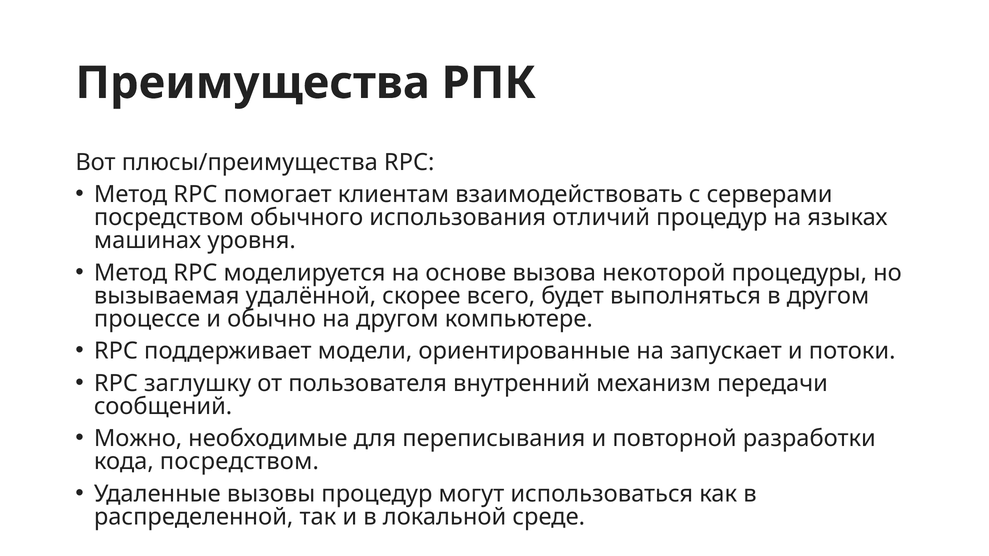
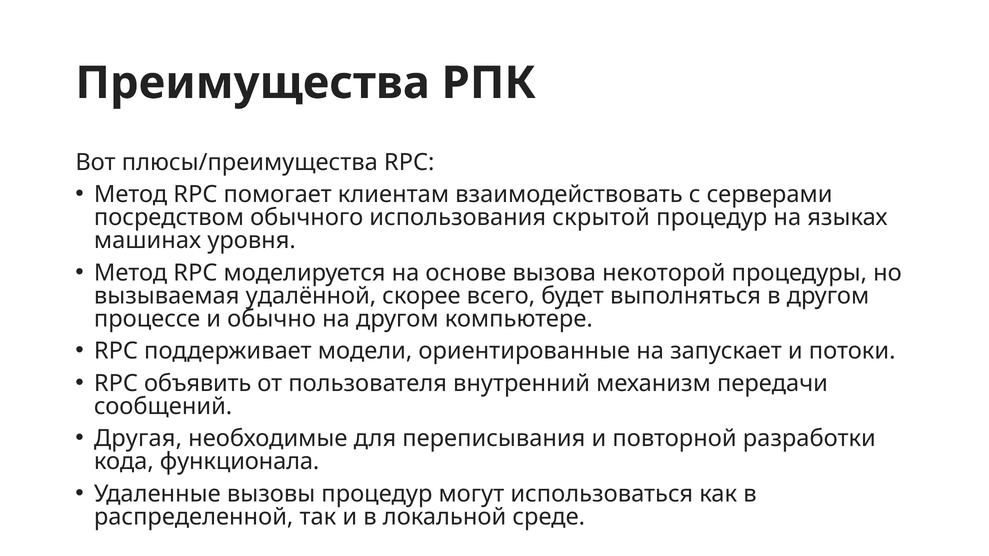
отличий: отличий -> скрытой
заглушку: заглушку -> объявить
Можно: Можно -> Другая
кода посредством: посредством -> функционала
